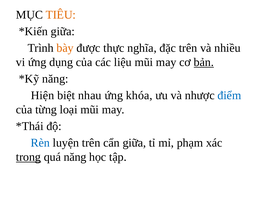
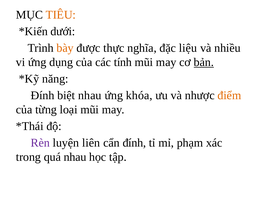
giữa at (63, 31): giữa -> dưới
đặc trên: trên -> liệu
liệu: liệu -> tính
Hiện at (42, 95): Hiện -> Đính
điểm colour: blue -> orange
Rèn colour: blue -> purple
luyện trên: trên -> liên
cẩn giữa: giữa -> đính
trong underline: present -> none
quá năng: năng -> nhau
